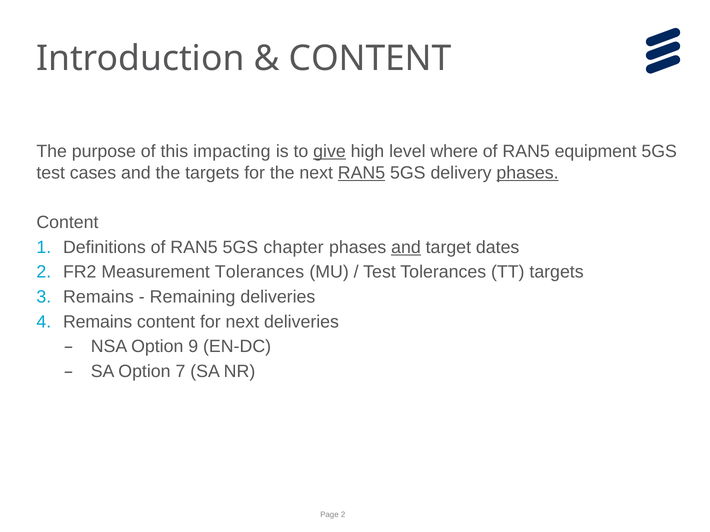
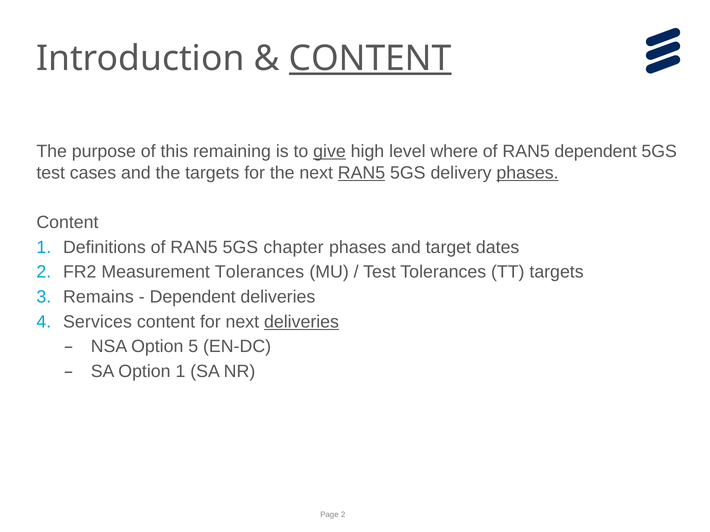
CONTENT at (370, 59) underline: none -> present
impacting: impacting -> remaining
RAN5 equipment: equipment -> dependent
and at (406, 248) underline: present -> none
Remaining at (193, 297): Remaining -> Dependent
Remains at (98, 322): Remains -> Services
deliveries at (302, 322) underline: none -> present
9: 9 -> 5
Option 7: 7 -> 1
